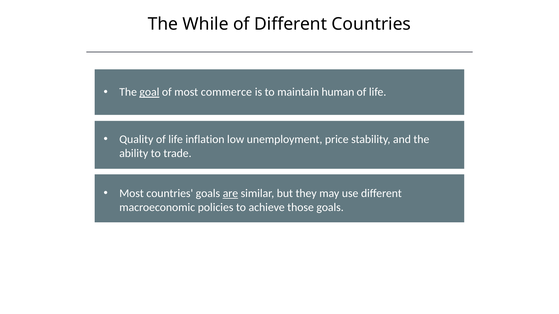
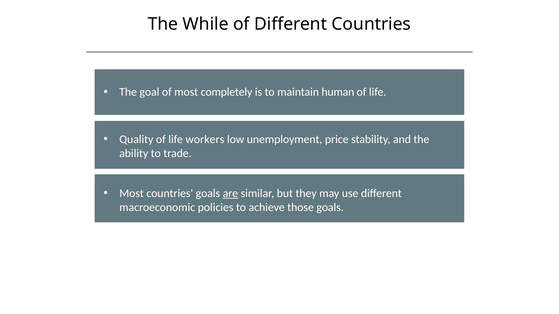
goal underline: present -> none
commerce: commerce -> completely
inflation: inflation -> workers
